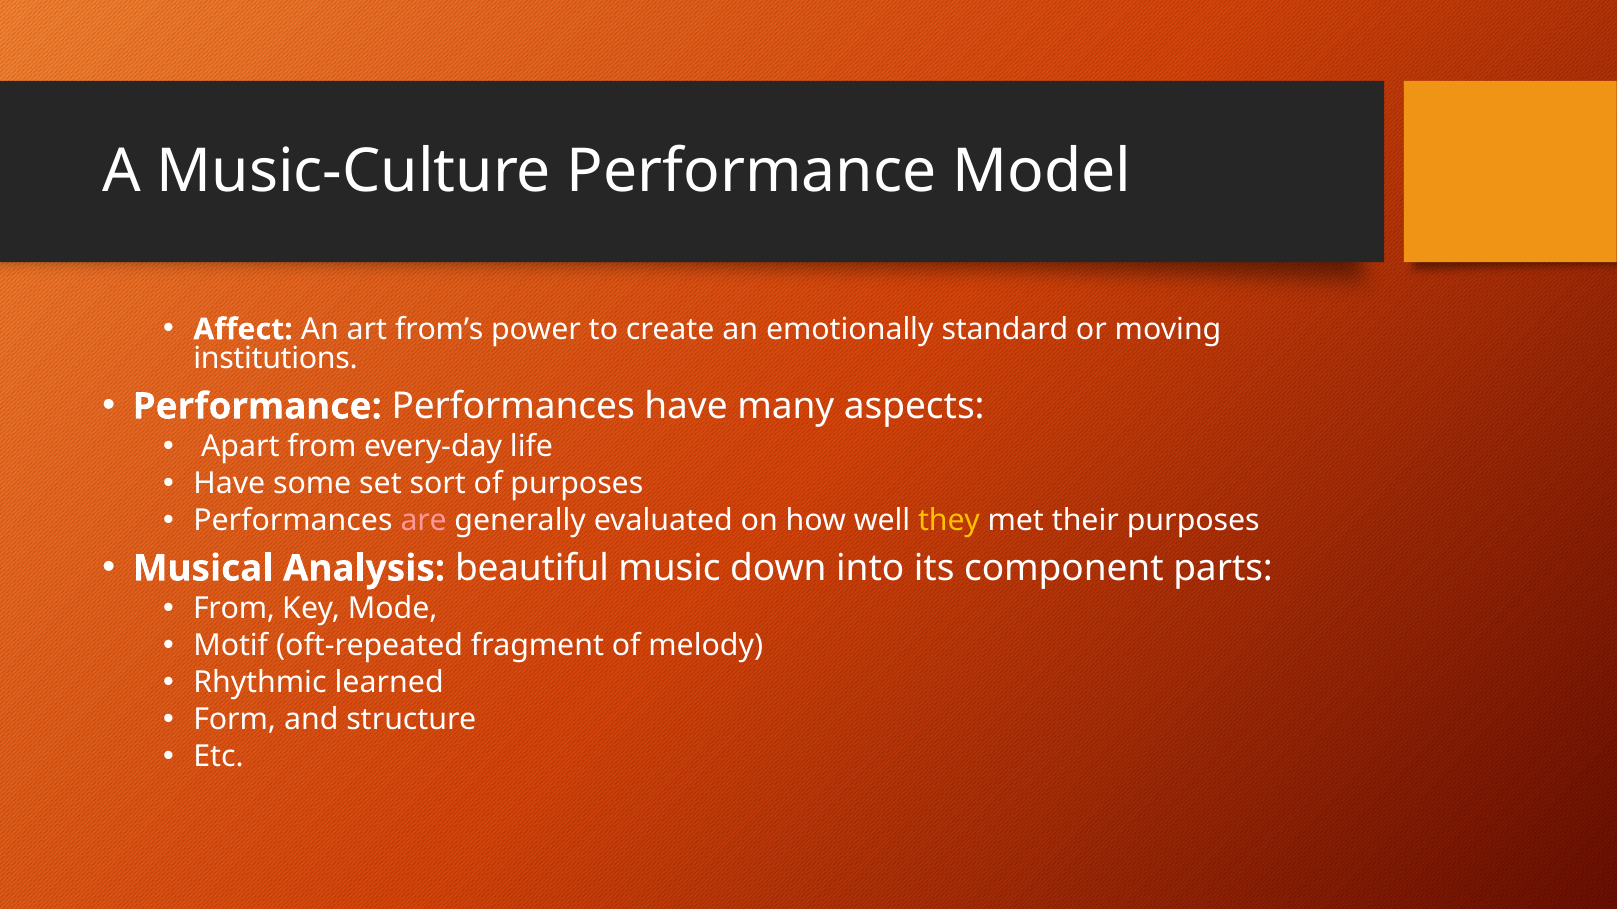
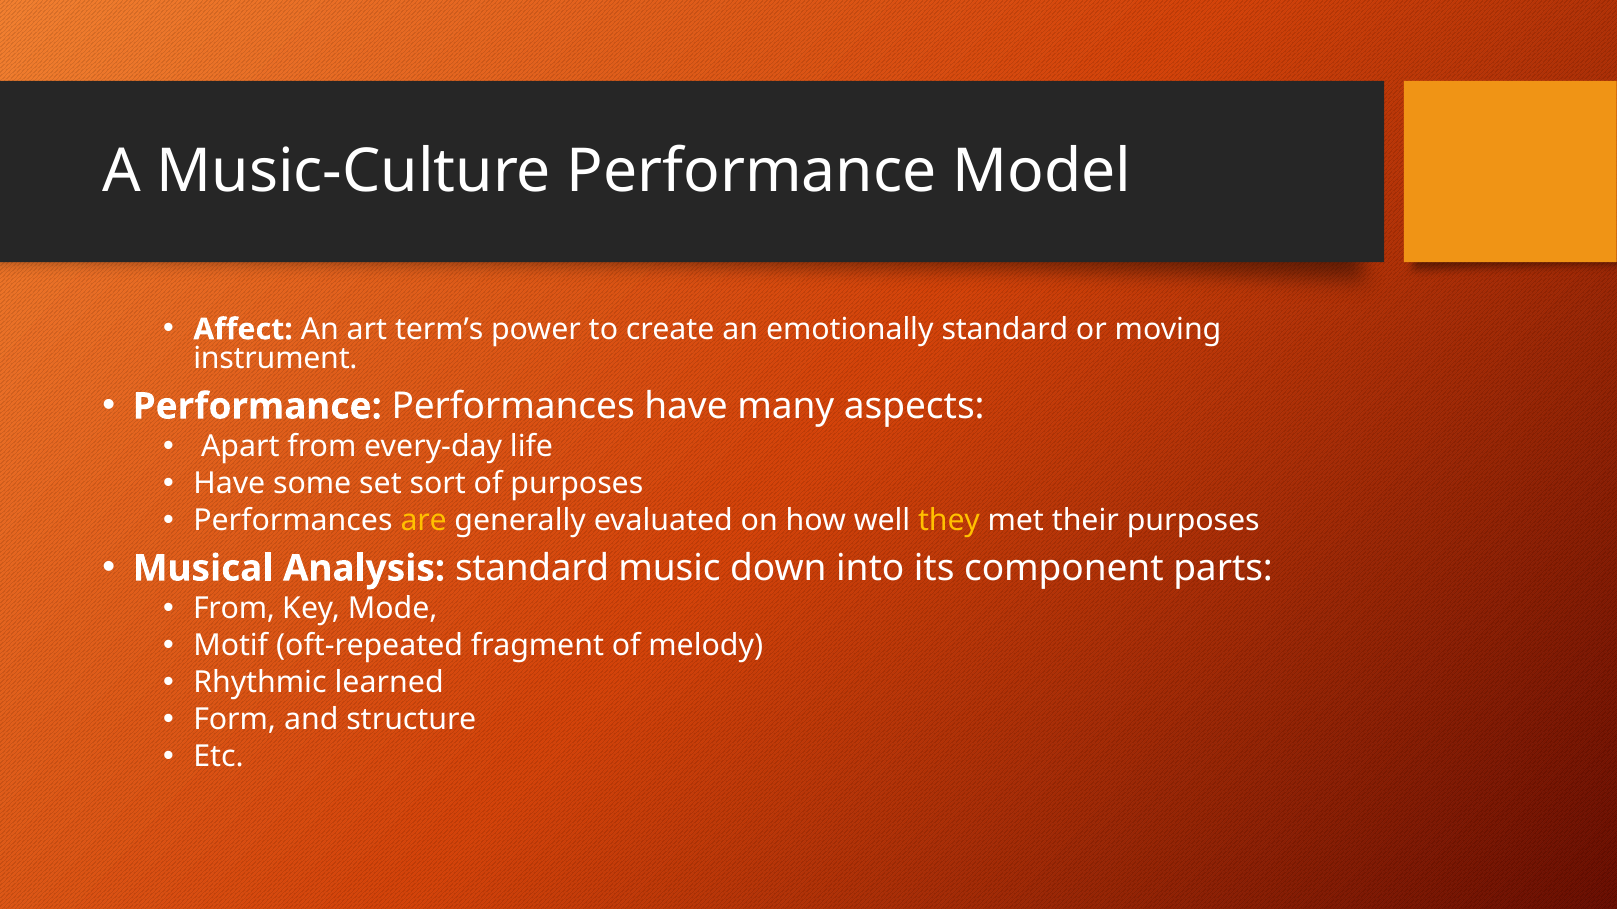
from’s: from’s -> term’s
institutions: institutions -> instrument
are colour: pink -> yellow
Analysis beautiful: beautiful -> standard
